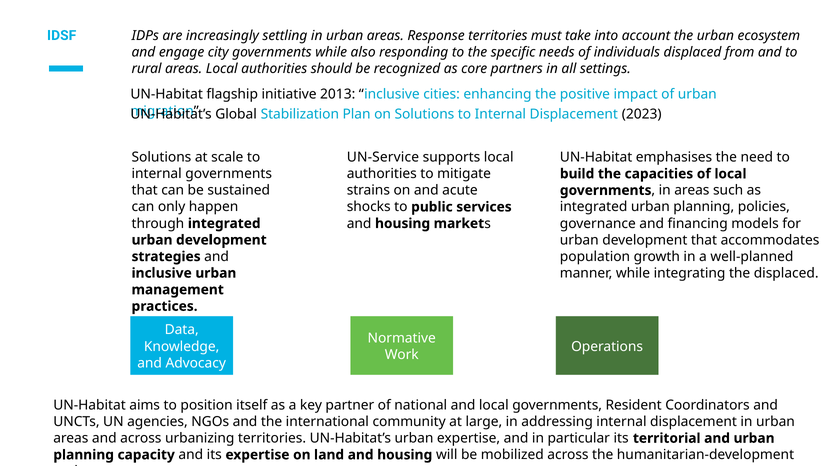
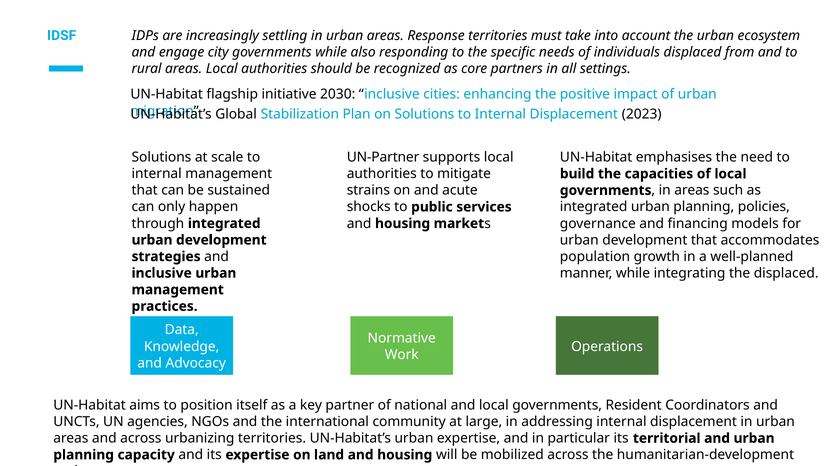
2013: 2013 -> 2030
UN-Service: UN-Service -> UN-Partner
internal governments: governments -> management
